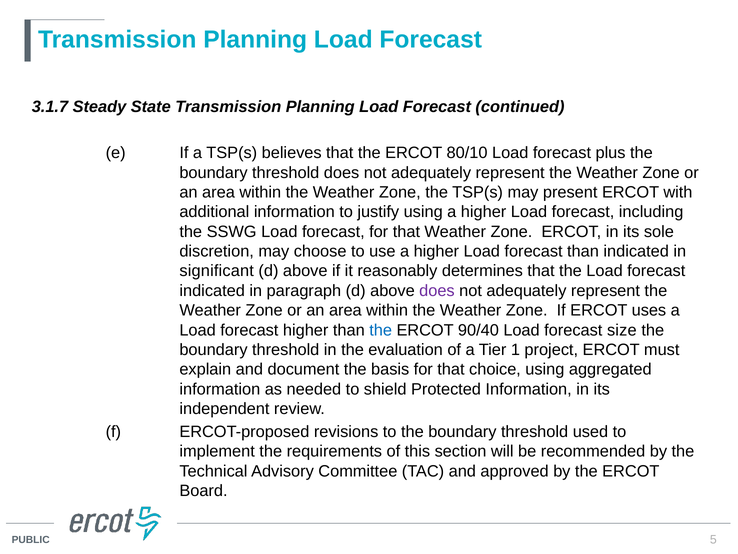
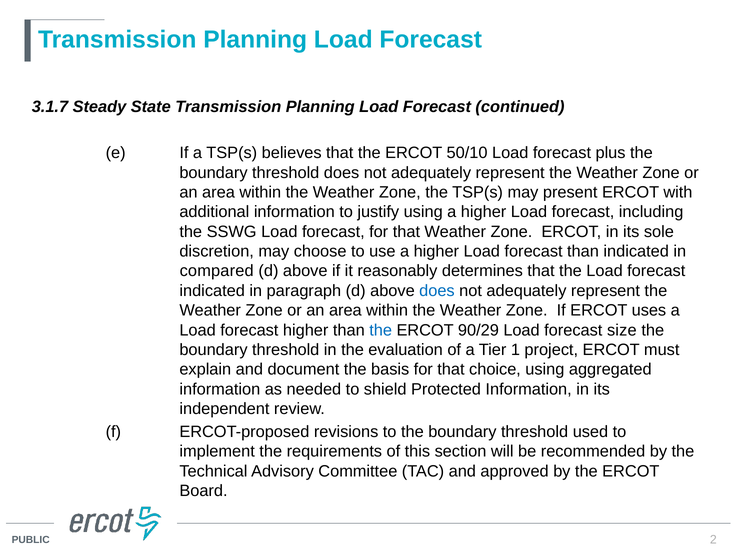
80/10: 80/10 -> 50/10
significant: significant -> compared
does at (437, 290) colour: purple -> blue
90/40: 90/40 -> 90/29
5: 5 -> 2
